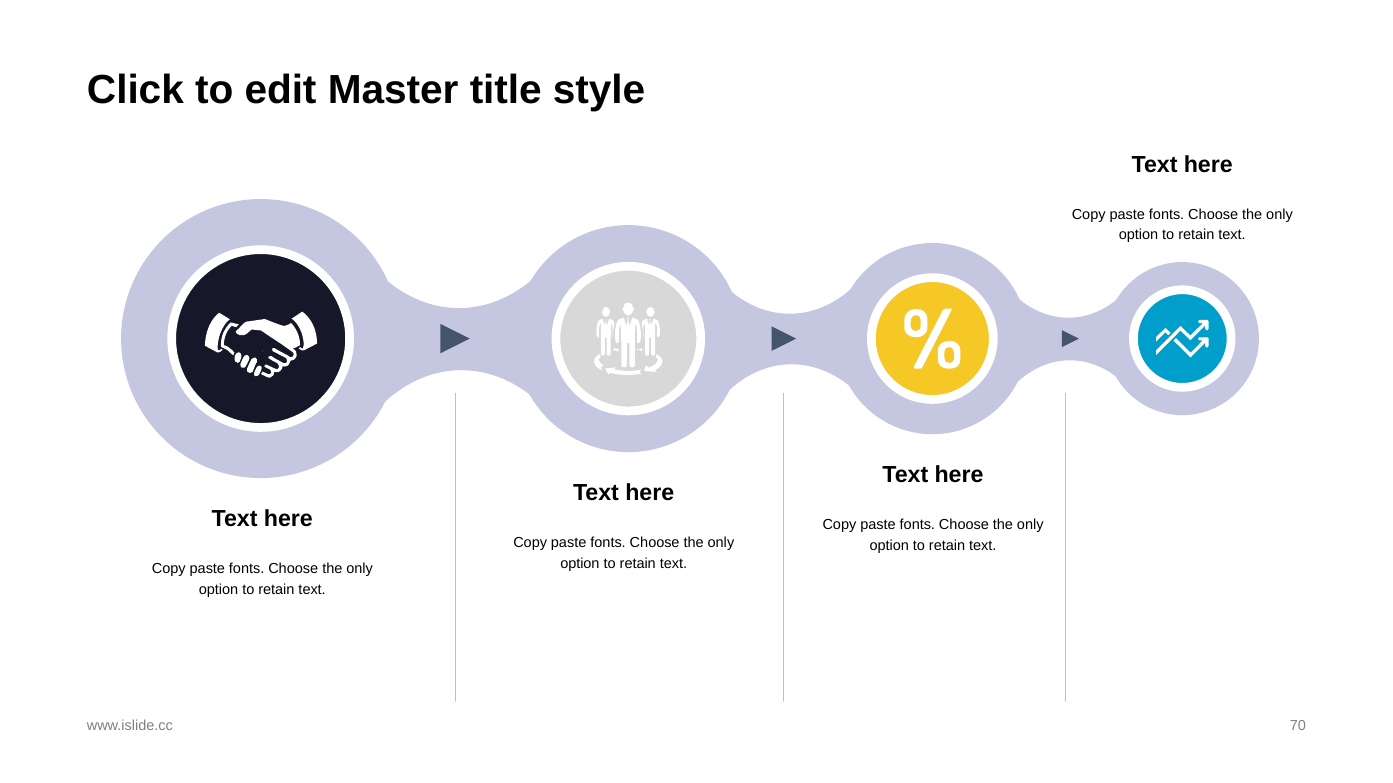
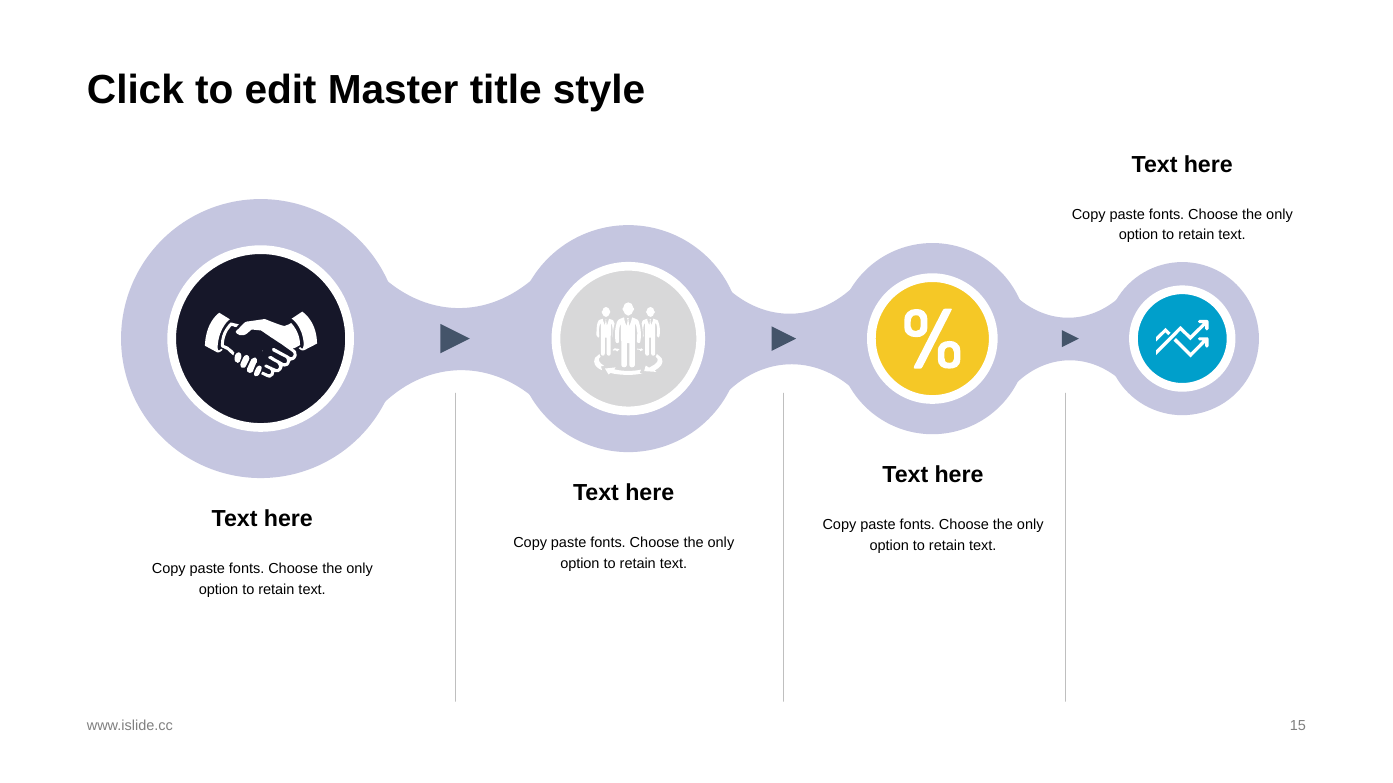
70: 70 -> 15
